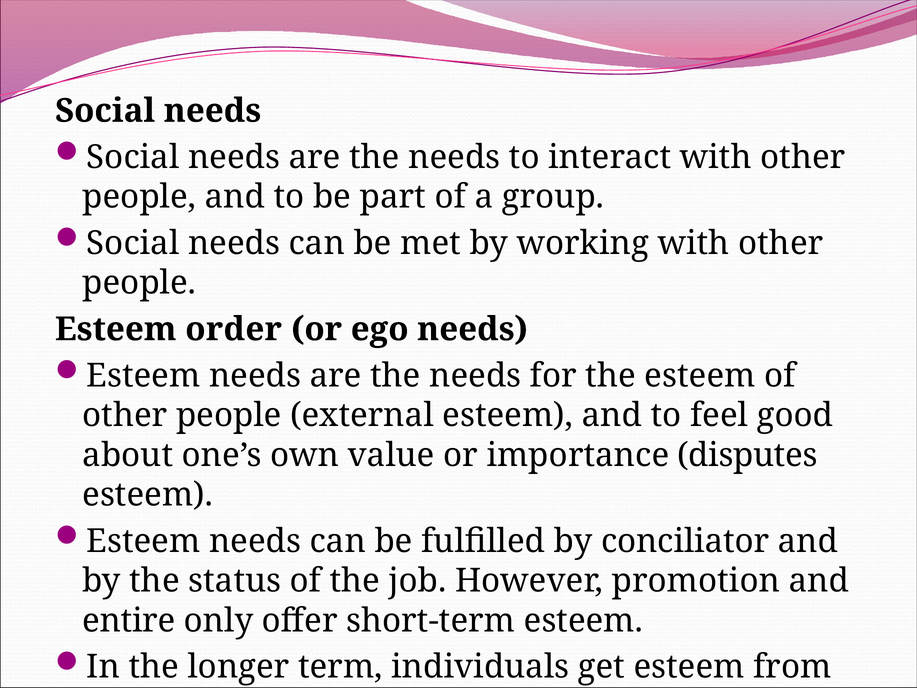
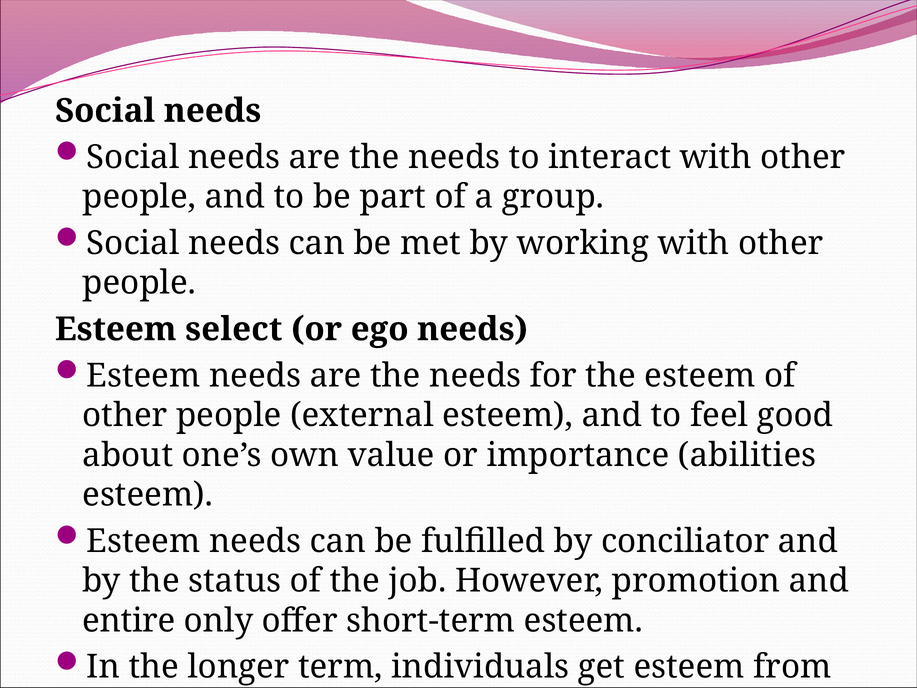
order: order -> select
disputes: disputes -> abilities
